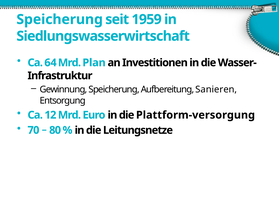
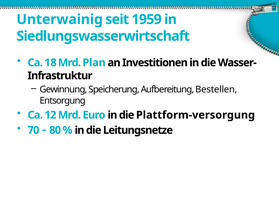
Speicherung at (60, 19): Speicherung -> Unterwainig
64: 64 -> 18
Sanieren: Sanieren -> Bestellen
